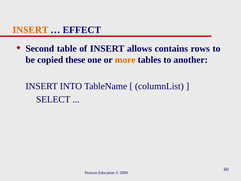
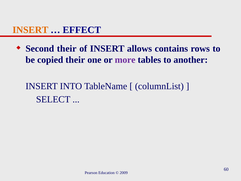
Second table: table -> their
copied these: these -> their
more colour: orange -> purple
